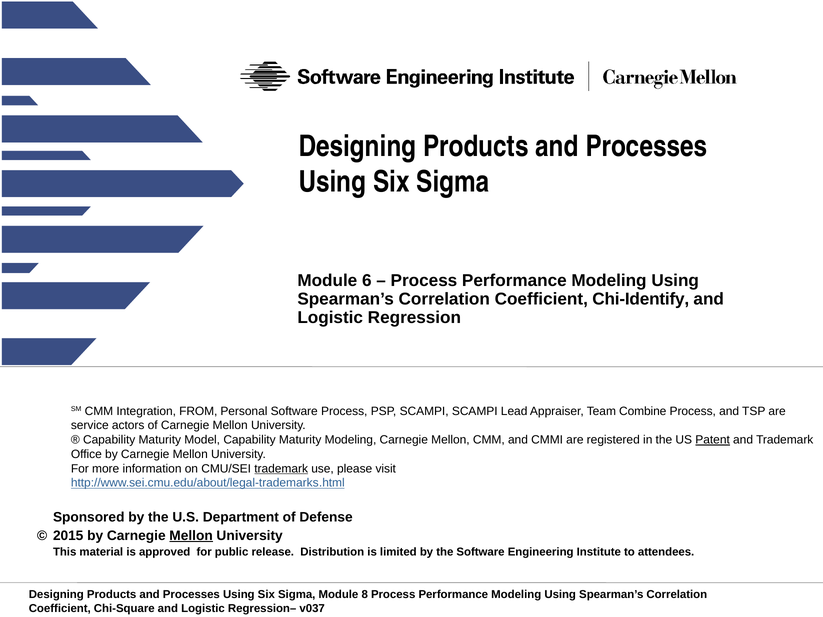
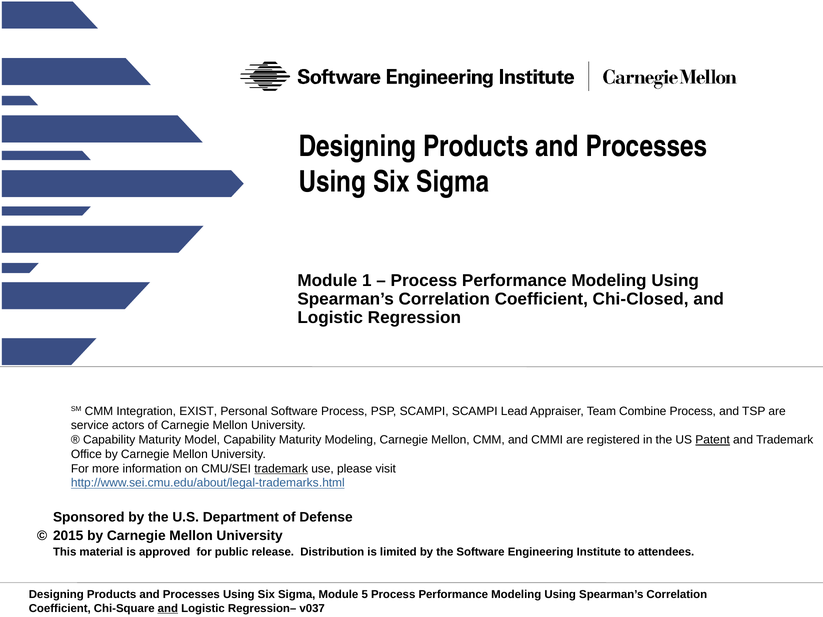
6: 6 -> 1
Chi-Identify: Chi-Identify -> Chi-Closed
FROM: FROM -> EXIST
Mellon at (191, 536) underline: present -> none
8: 8 -> 5
and at (168, 609) underline: none -> present
